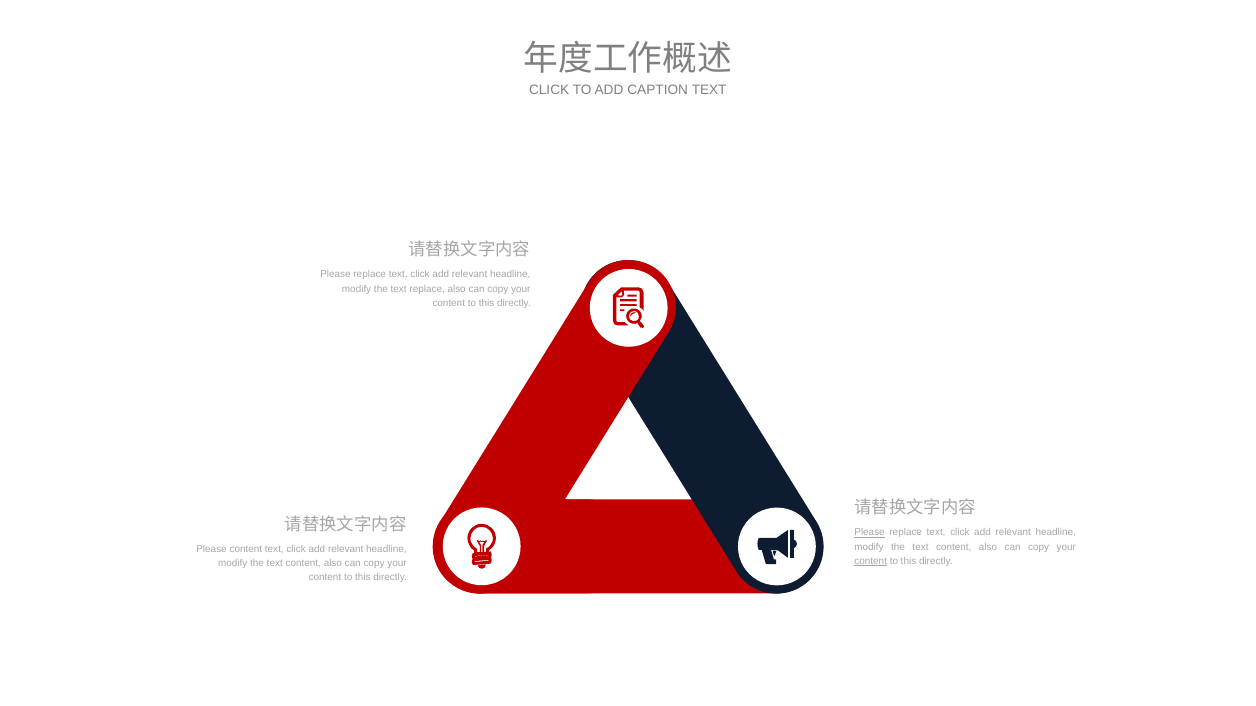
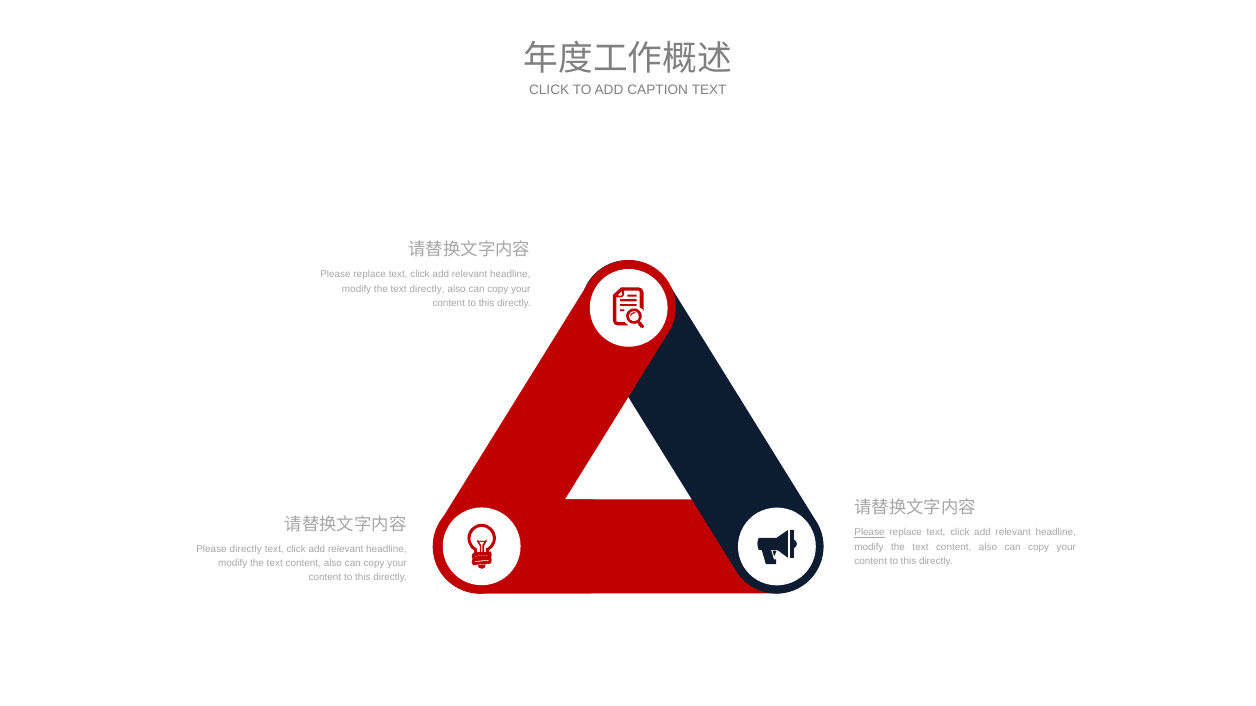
text replace: replace -> directly
Please content: content -> directly
content at (871, 561) underline: present -> none
